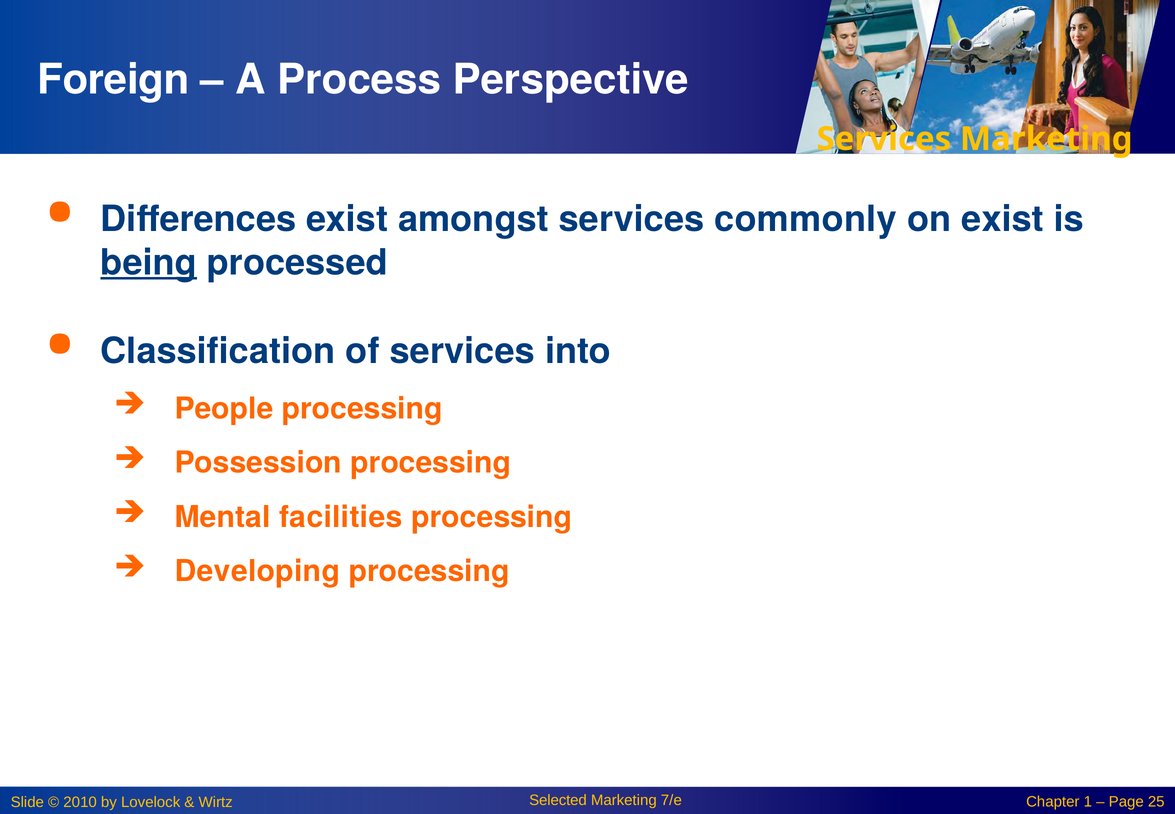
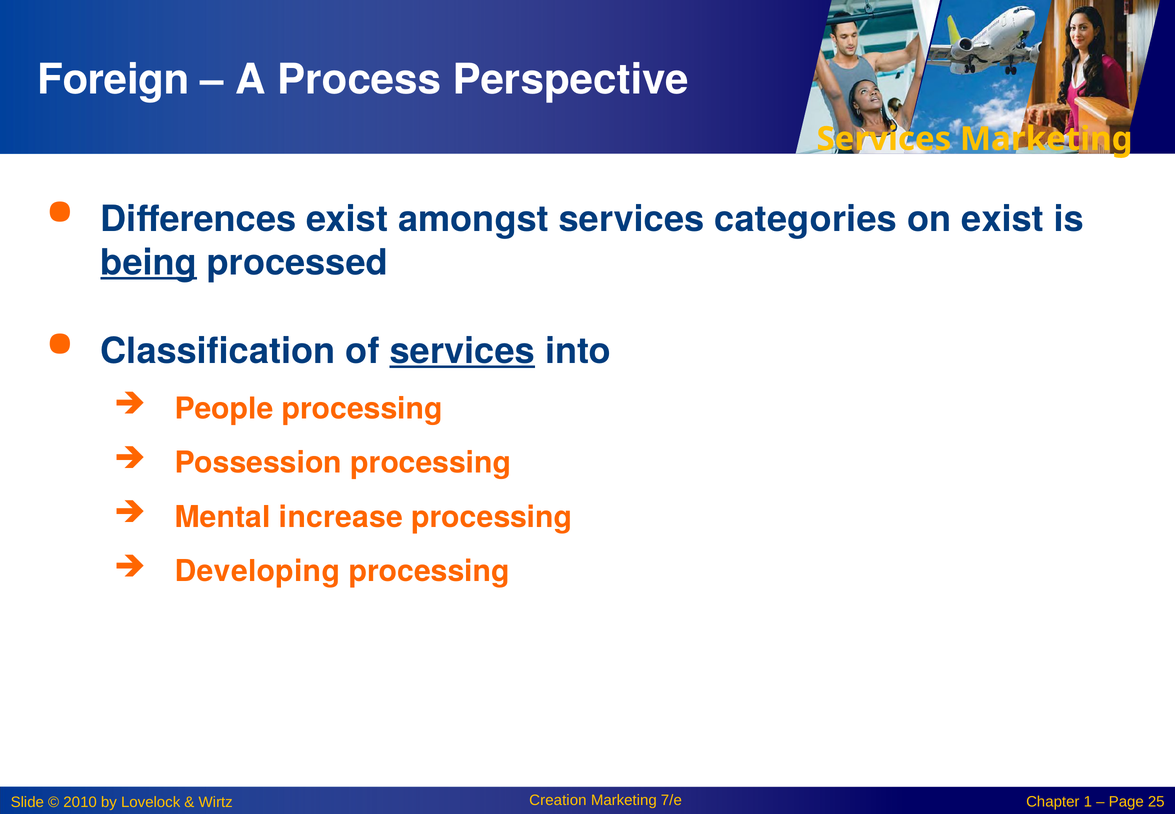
commonly: commonly -> categories
services at (462, 351) underline: none -> present
facilities: facilities -> increase
Selected: Selected -> Creation
